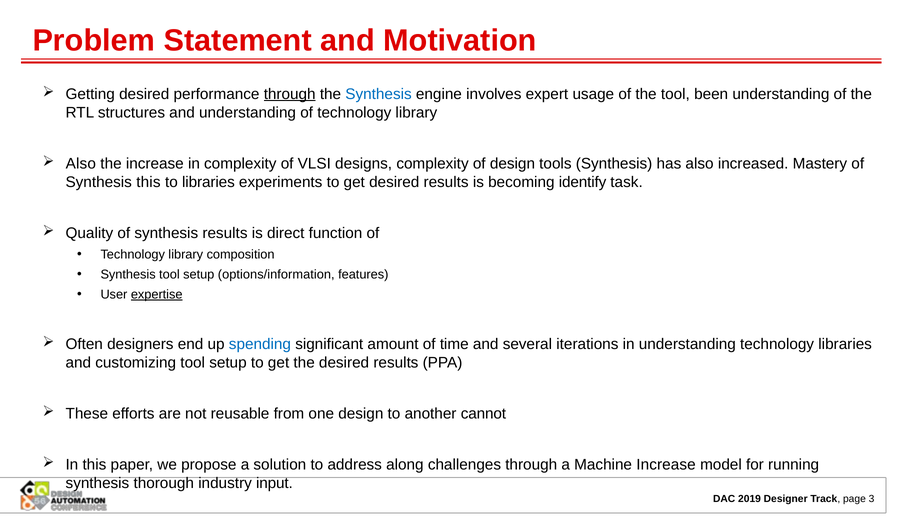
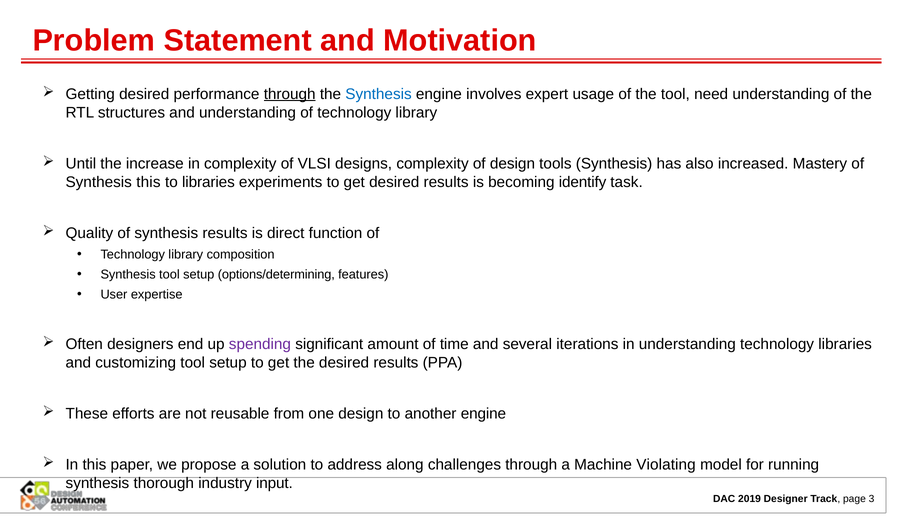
been: been -> need
Also at (81, 163): Also -> Until
options/information: options/information -> options/determining
expertise underline: present -> none
spending colour: blue -> purple
another cannot: cannot -> engine
Machine Increase: Increase -> Violating
